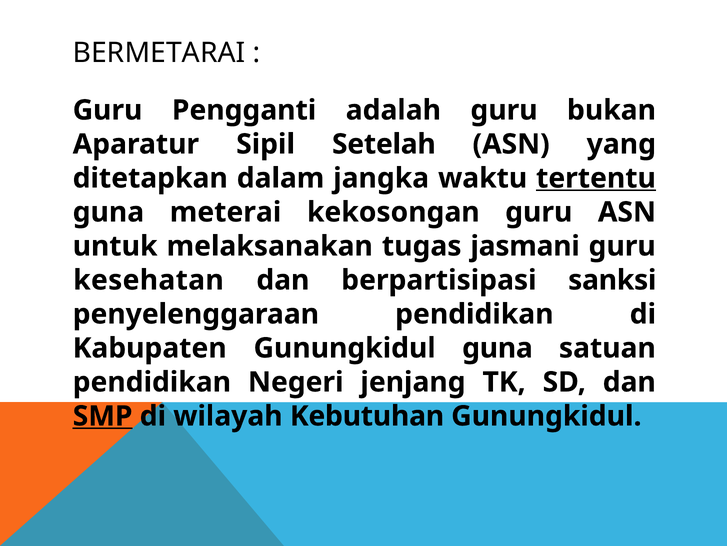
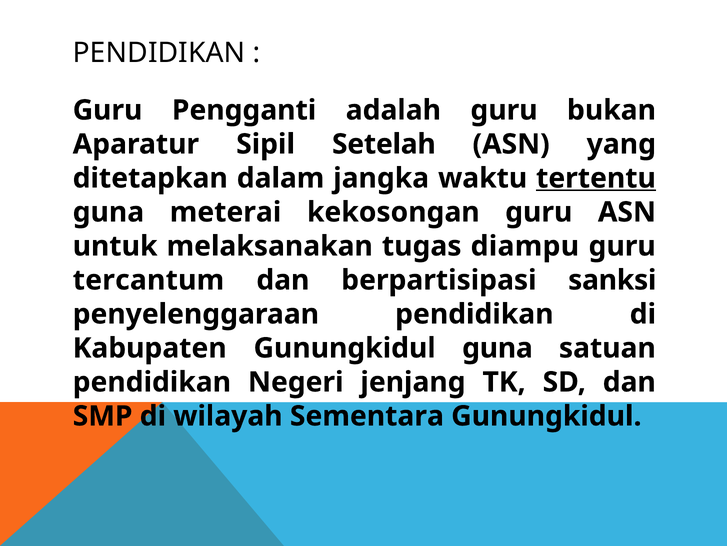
BERMETARAI at (159, 53): BERMETARAI -> PENDIDIKAN
jasmani: jasmani -> diampu
kesehatan: kesehatan -> tercantum
SMP underline: present -> none
Kebutuhan: Kebutuhan -> Sementara
